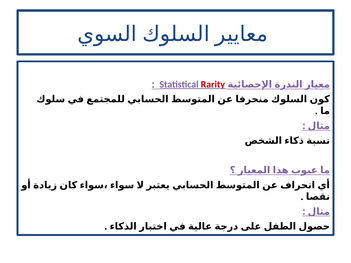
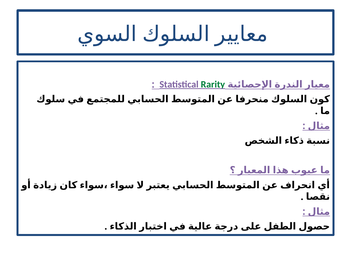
Rarity colour: red -> green
